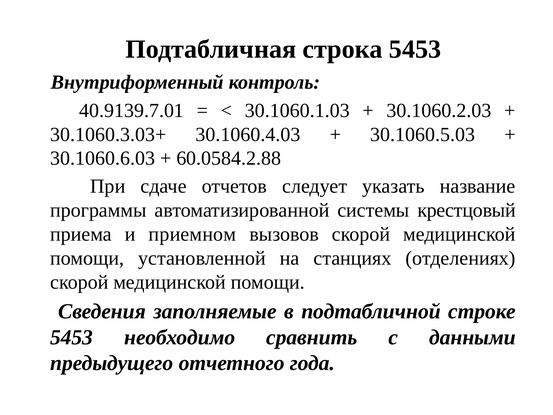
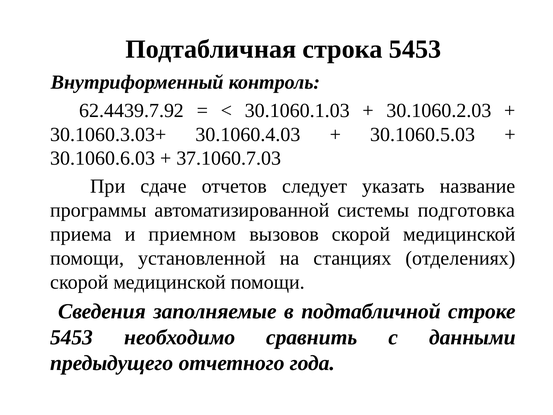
40.9139.7.01: 40.9139.7.01 -> 62.4439.7.92
60.0584.2.88: 60.0584.2.88 -> 37.1060.7.03
крестцовый: крестцовый -> подготовка
